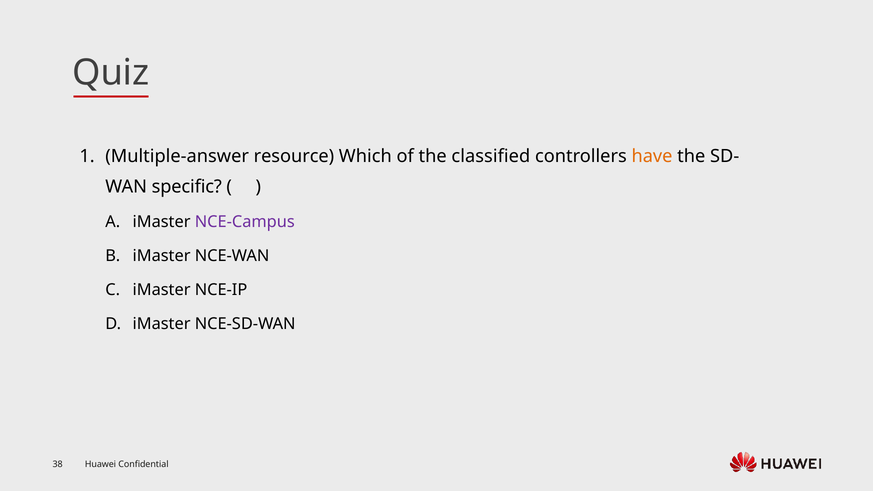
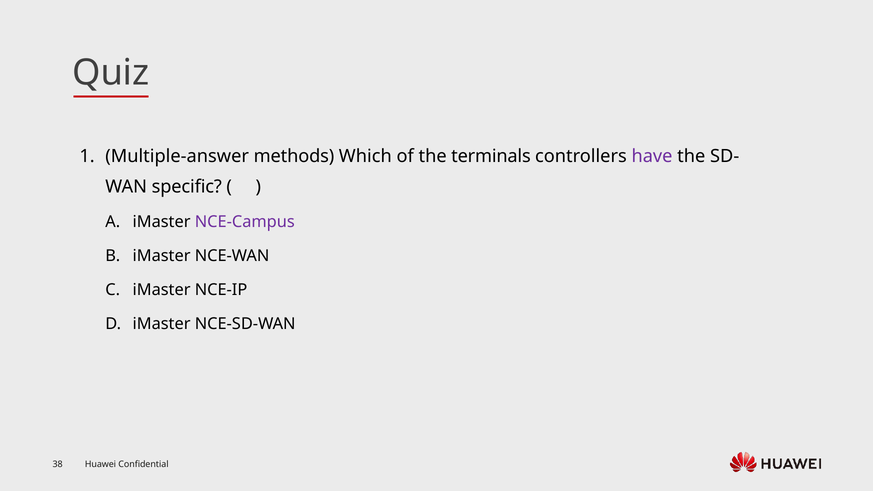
resource: resource -> methods
classified: classified -> terminals
have colour: orange -> purple
